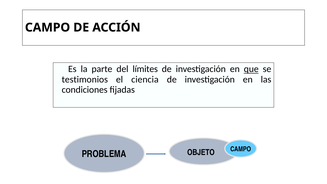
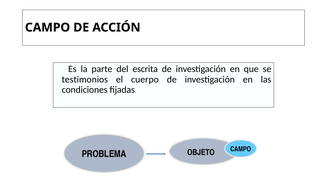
límites: límites -> escrita
que underline: present -> none
ciencia: ciencia -> cuerpo
